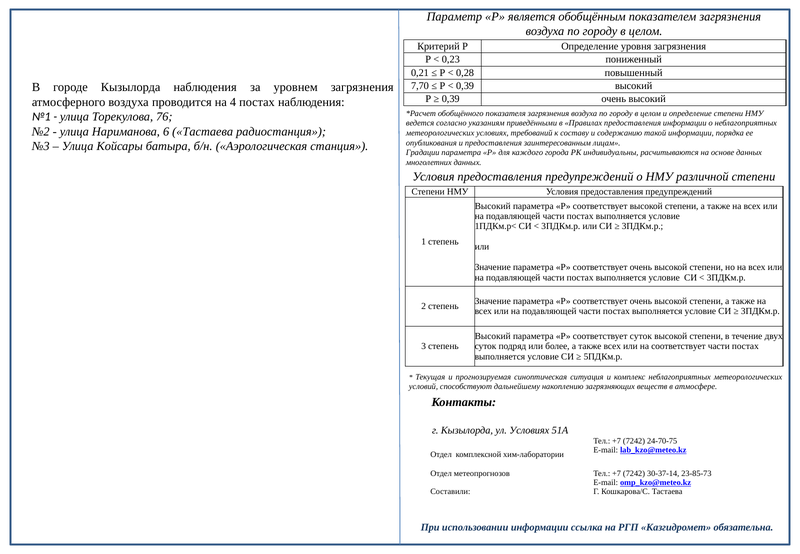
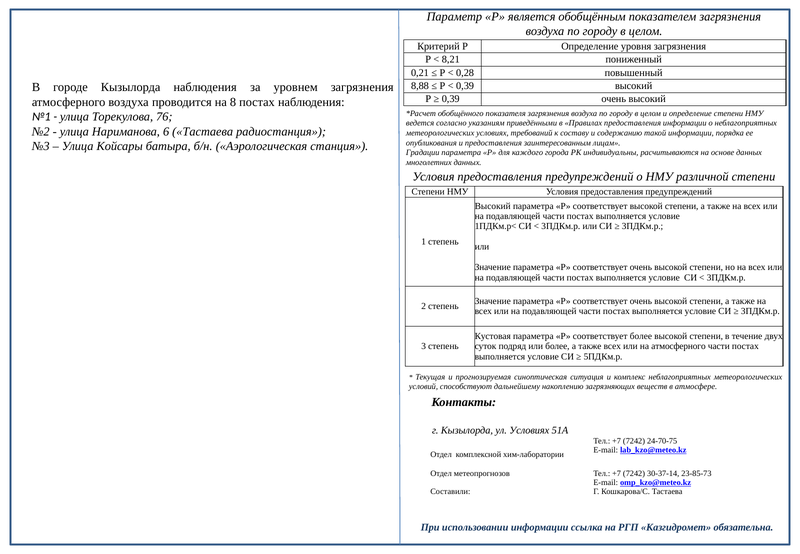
0,23: 0,23 -> 8,21
7,70: 7,70 -> 8,88
4: 4 -> 8
Высокий at (493, 336): Высокий -> Кустовая
соответствует суток: суток -> более
на соответствует: соответствует -> атмосферного
